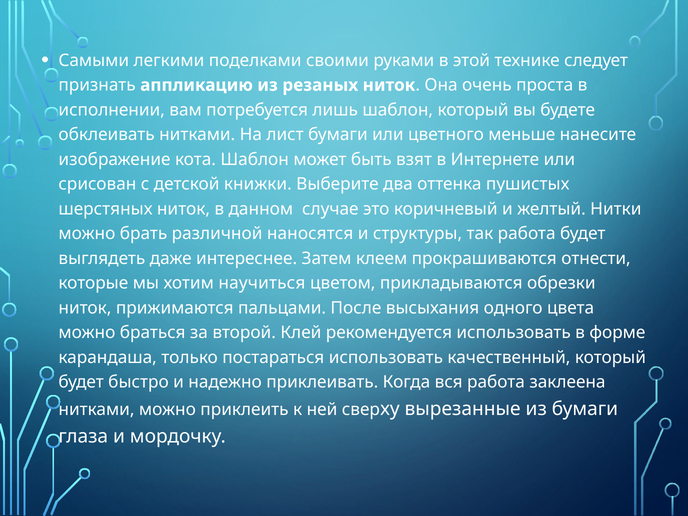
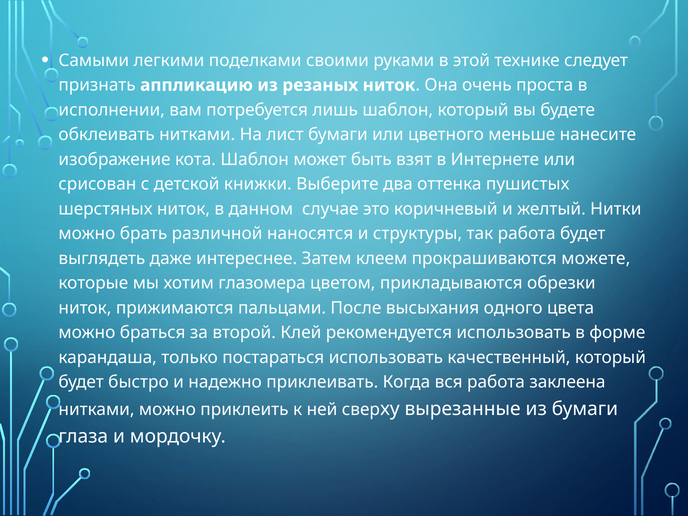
отнести: отнести -> можете
научиться: научиться -> глазомера
